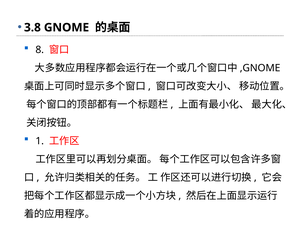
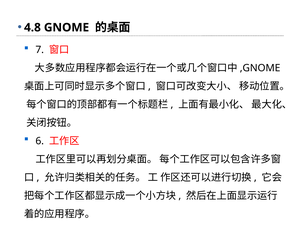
3.8: 3.8 -> 4.8
8: 8 -> 7
1: 1 -> 6
